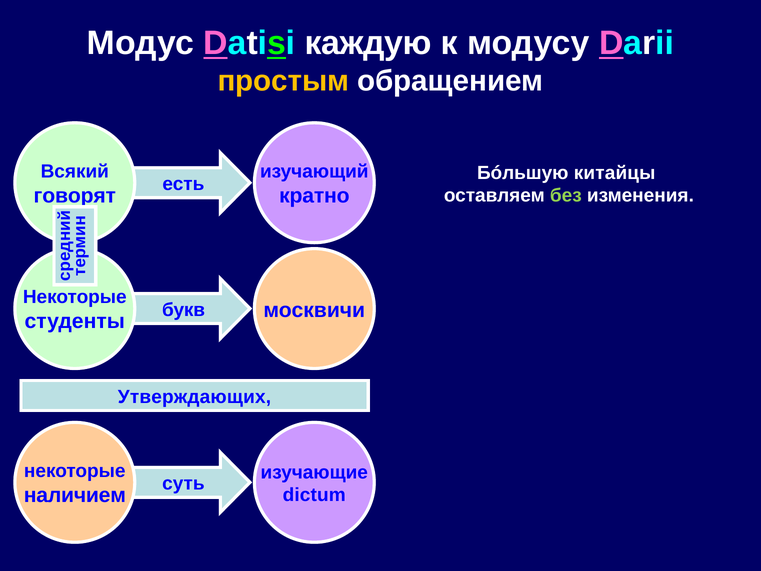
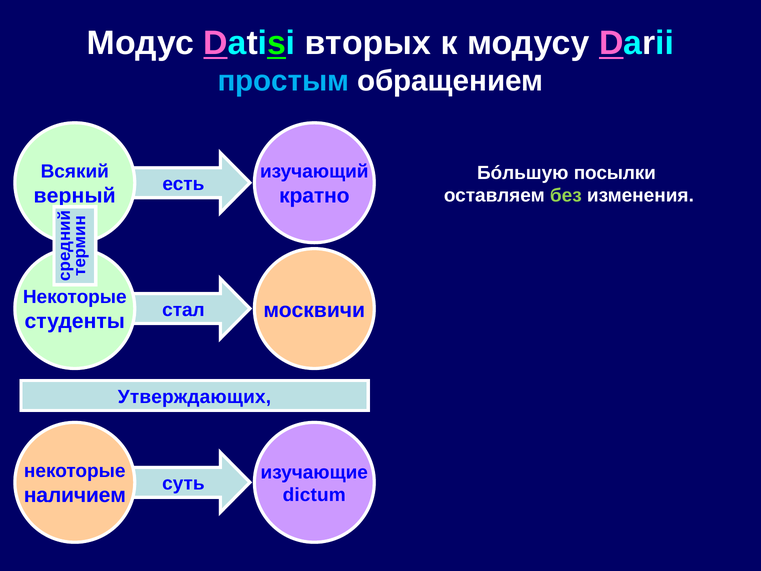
каждую: каждую -> вторых
простым colour: yellow -> light blue
китайцы: китайцы -> посылки
говорят: говорят -> верный
букв: букв -> стал
